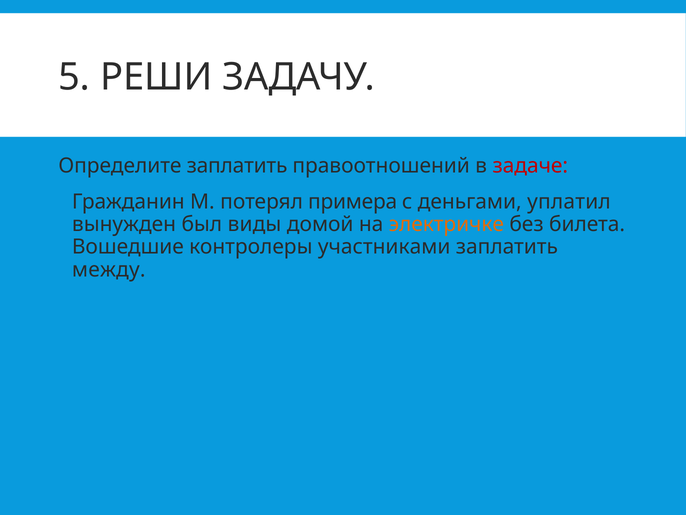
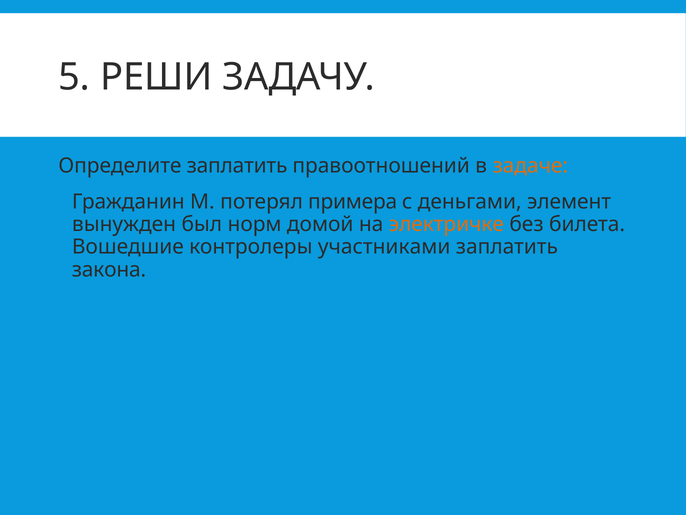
задаче colour: red -> orange
уплатил: уплатил -> элемент
виды: виды -> норм
между: между -> закона
